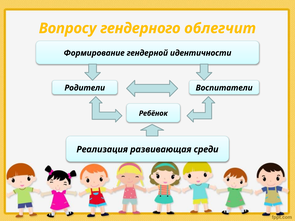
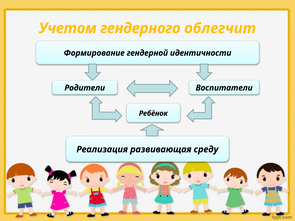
Вопросу: Вопросу -> Учетом
среди: среди -> среду
